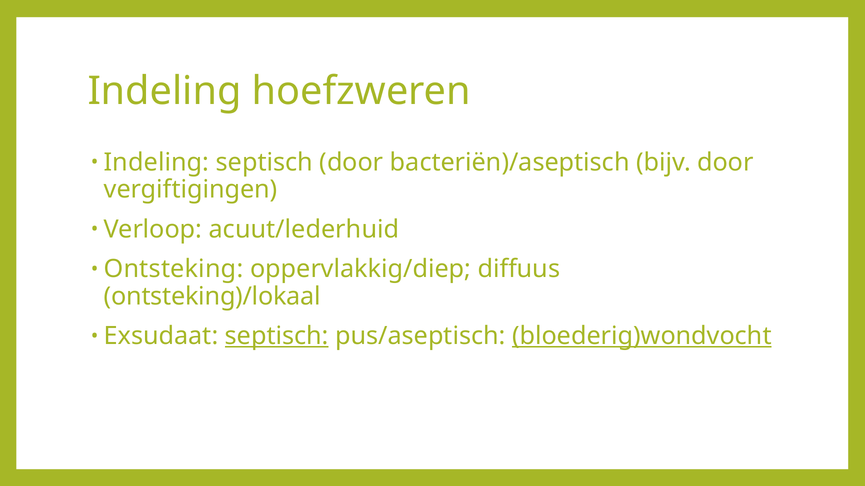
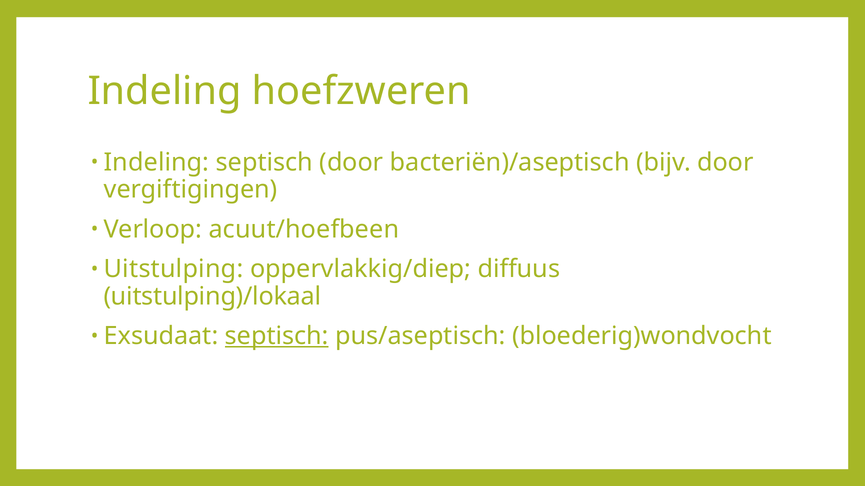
acuut/lederhuid: acuut/lederhuid -> acuut/hoefbeen
Ontsteking: Ontsteking -> Uitstulping
ontsteking)/lokaal: ontsteking)/lokaal -> uitstulping)/lokaal
bloederig)wondvocht underline: present -> none
